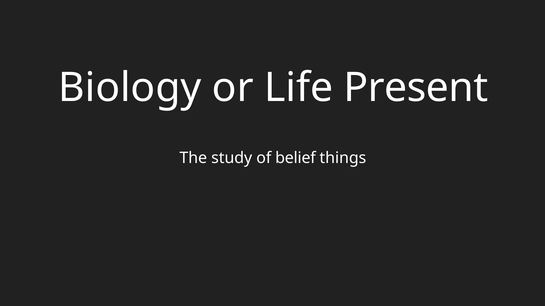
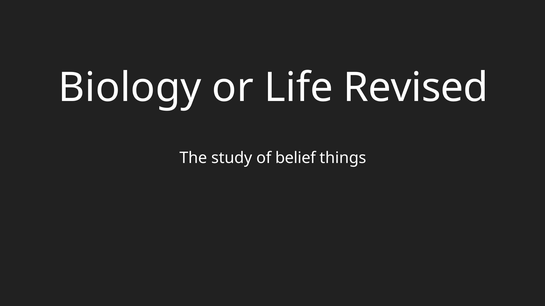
Present: Present -> Revised
